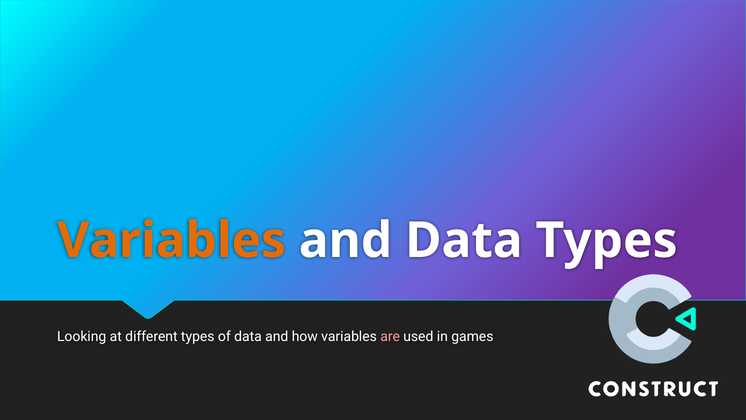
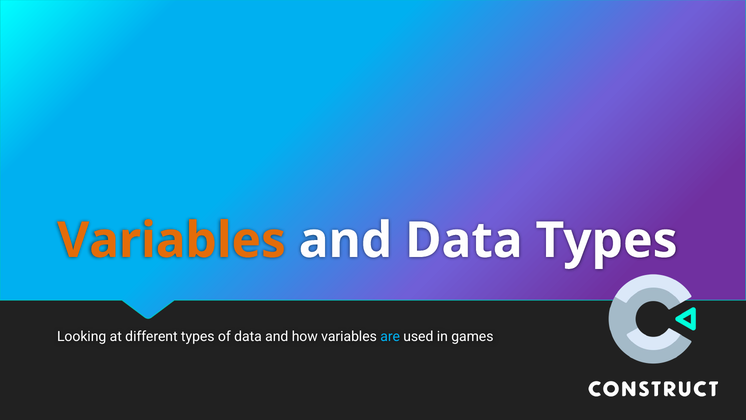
are colour: pink -> light blue
